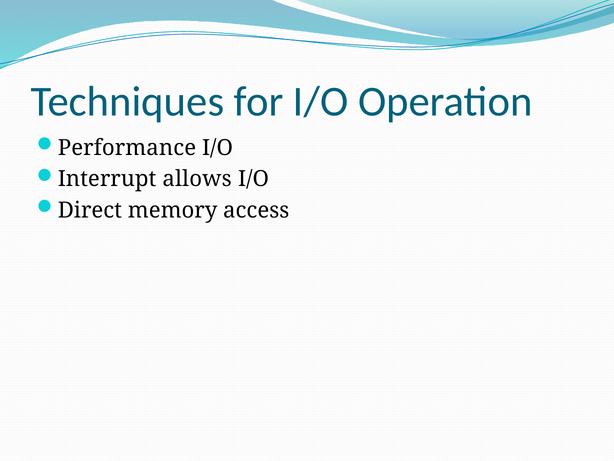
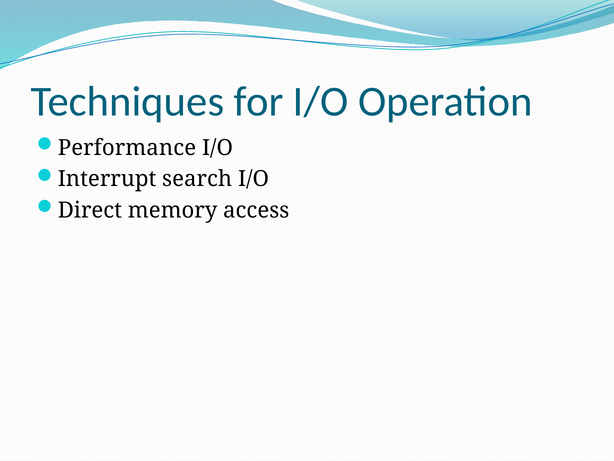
allows: allows -> search
